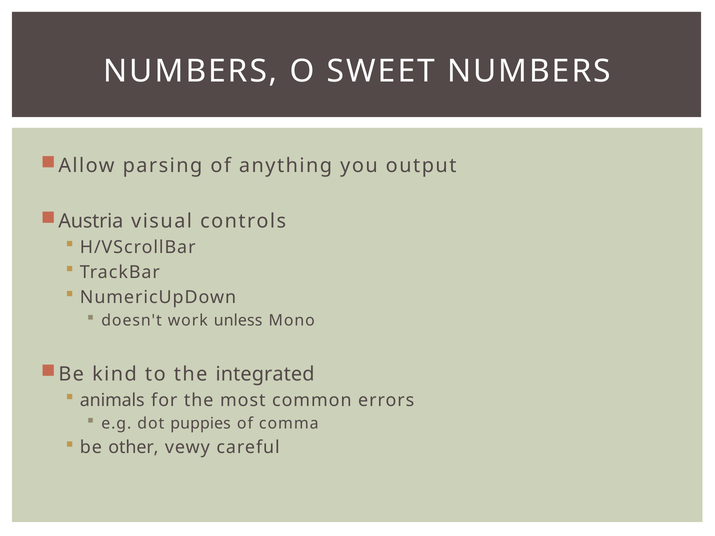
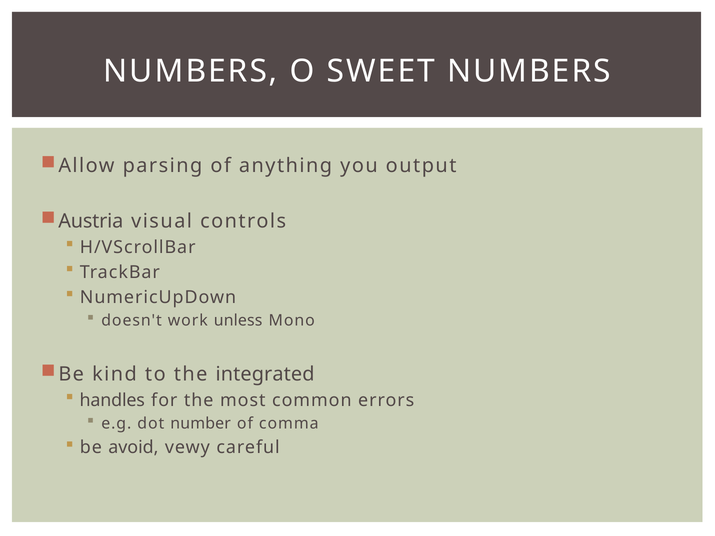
animals: animals -> handles
puppies: puppies -> number
other: other -> avoid
